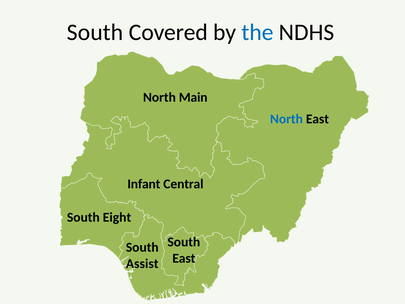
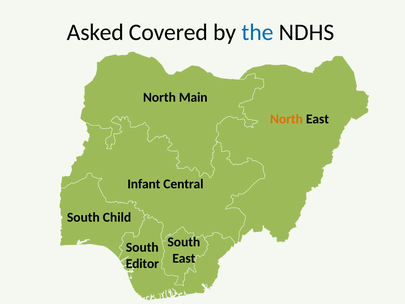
South at (95, 32): South -> Asked
North at (286, 119) colour: blue -> orange
Eight: Eight -> Child
Assist: Assist -> Editor
